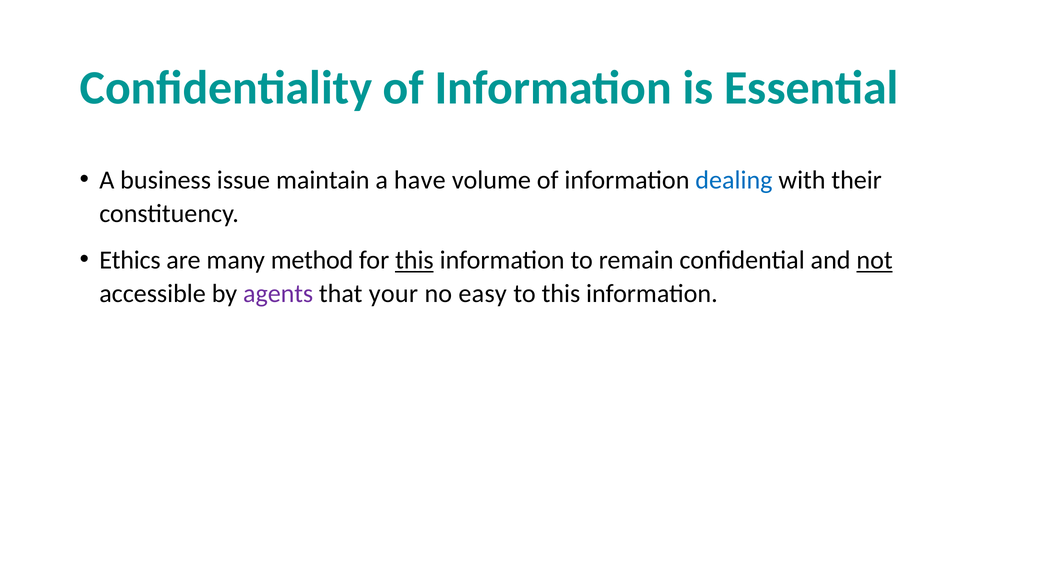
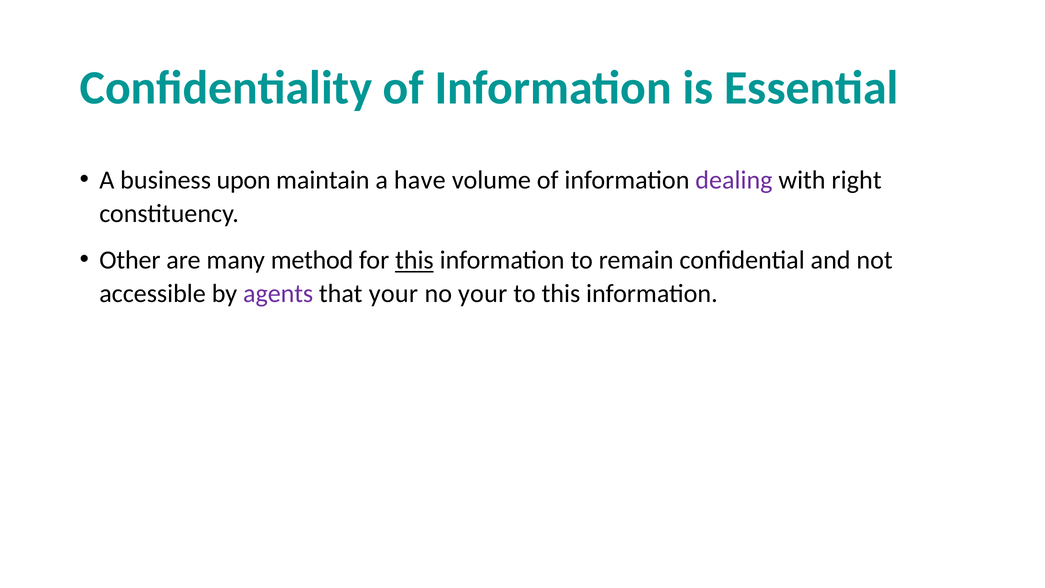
issue: issue -> upon
dealing colour: blue -> purple
their: their -> right
Ethics: Ethics -> Other
not underline: present -> none
no easy: easy -> your
